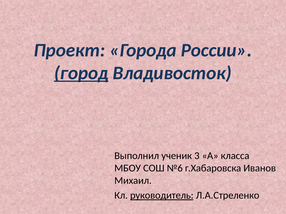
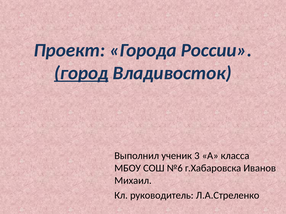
руководитель underline: present -> none
